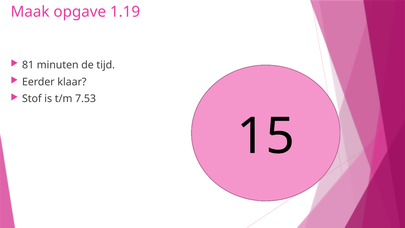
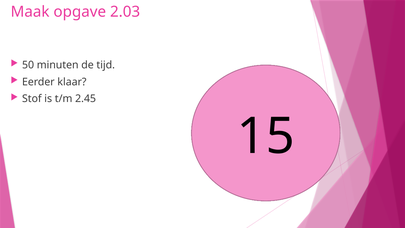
1.19: 1.19 -> 2.03
81: 81 -> 50
7.53: 7.53 -> 2.45
